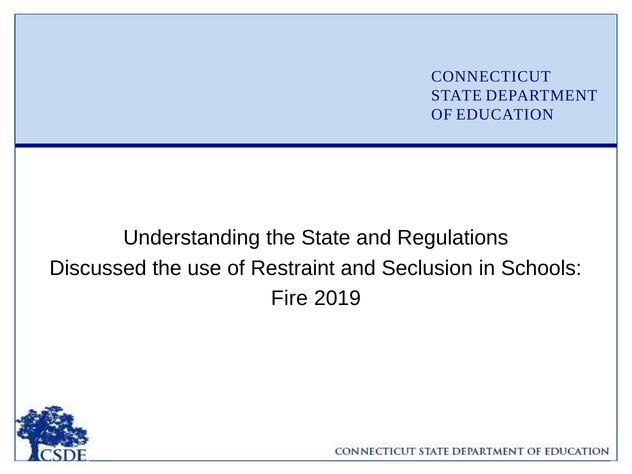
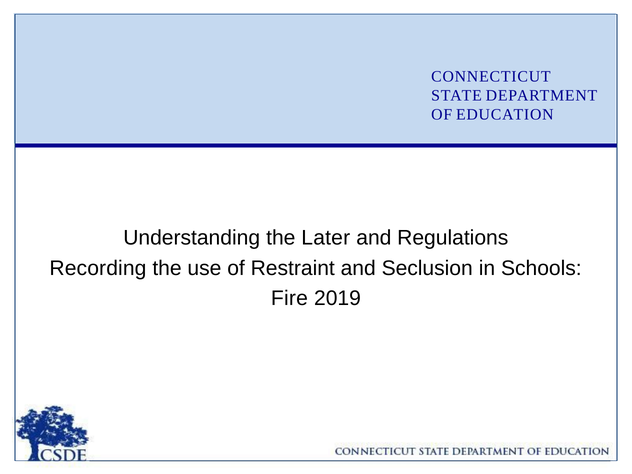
the State: State -> Later
Discussed: Discussed -> Recording
